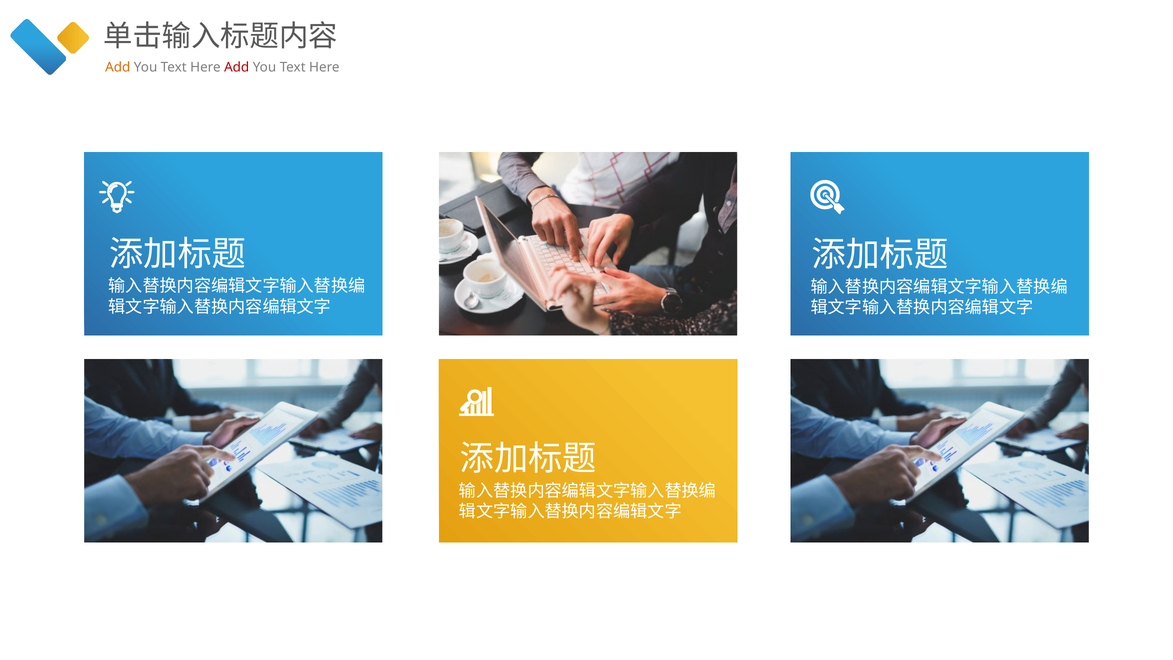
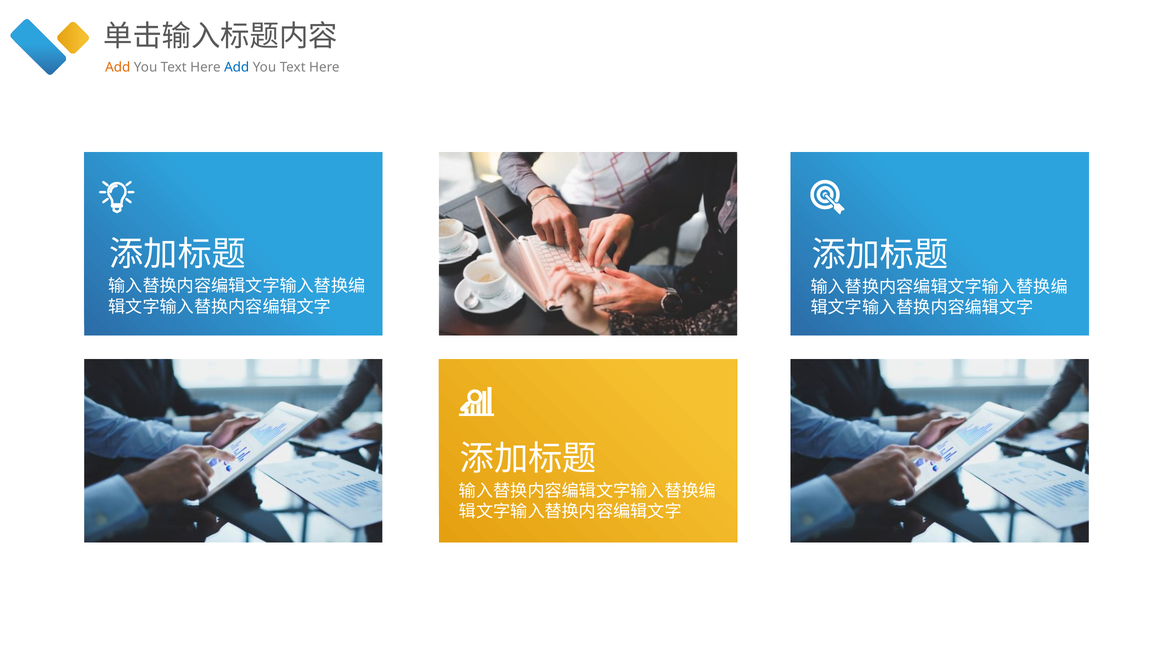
Add at (237, 67) colour: red -> blue
